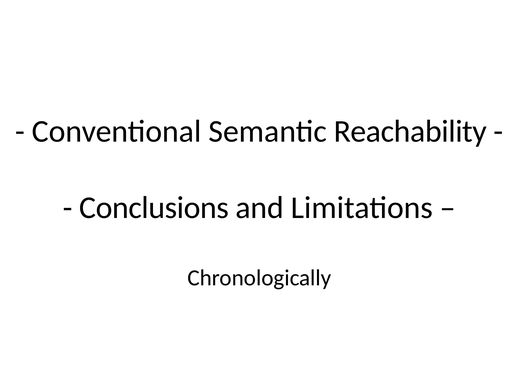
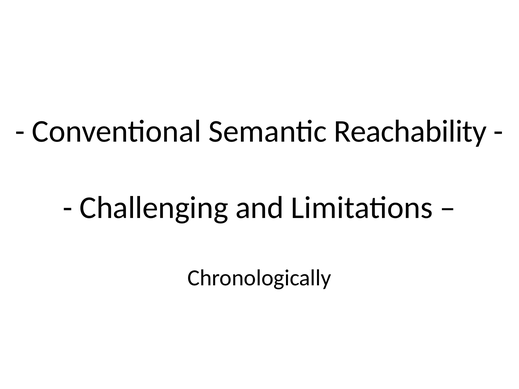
Conclusions: Conclusions -> Challenging
